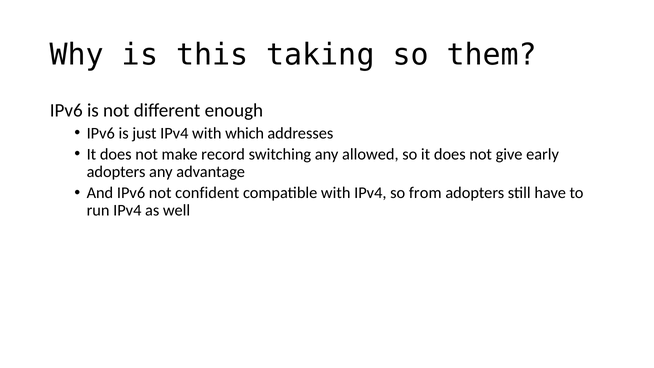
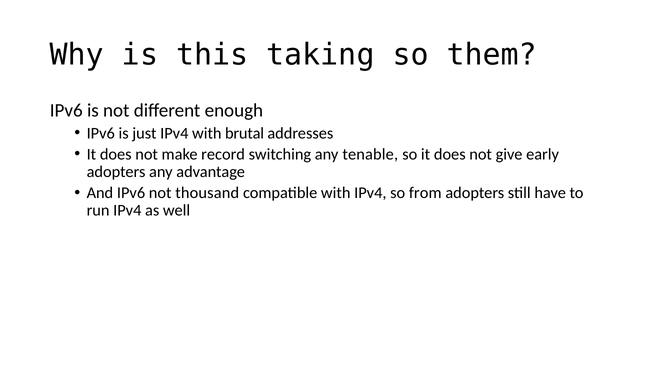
which: which -> brutal
allowed: allowed -> tenable
confident: confident -> thousand
